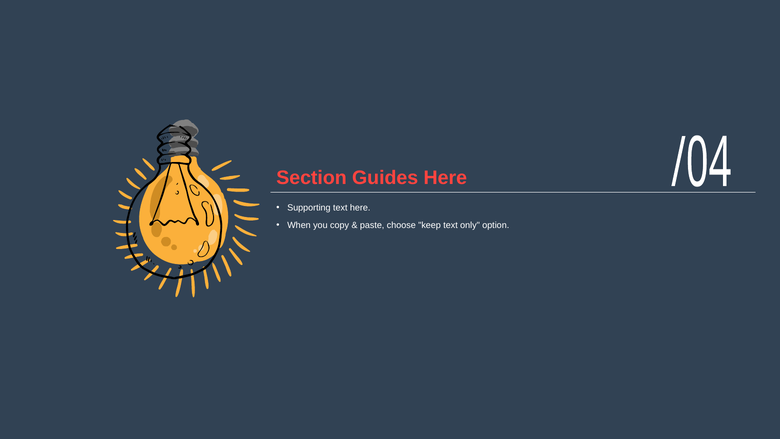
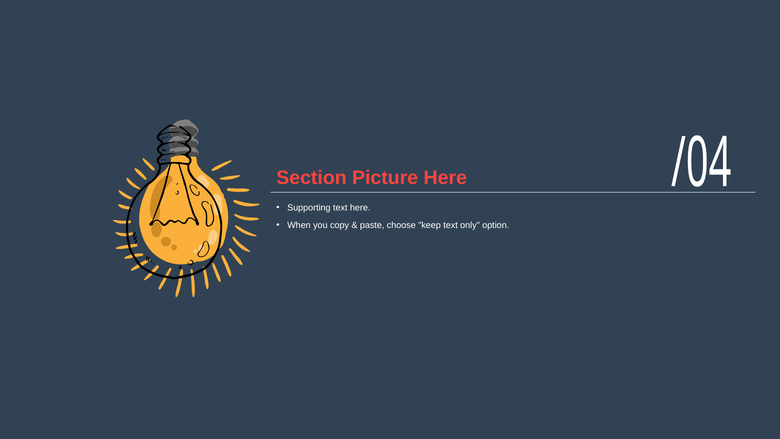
Guides: Guides -> Picture
